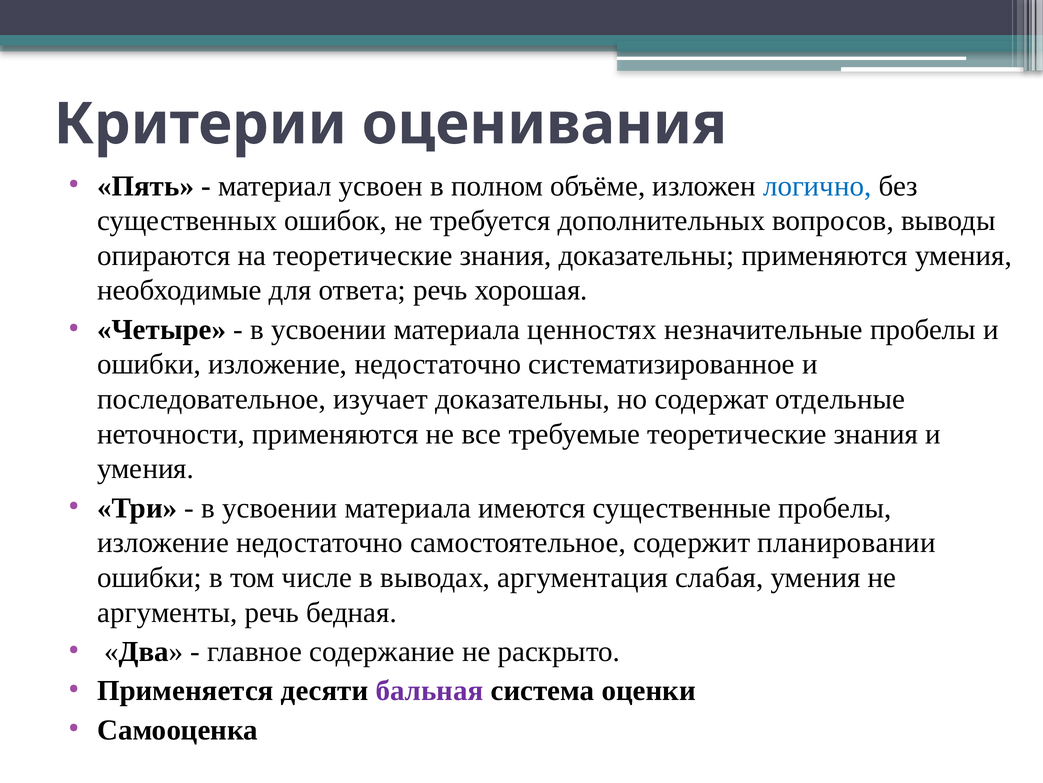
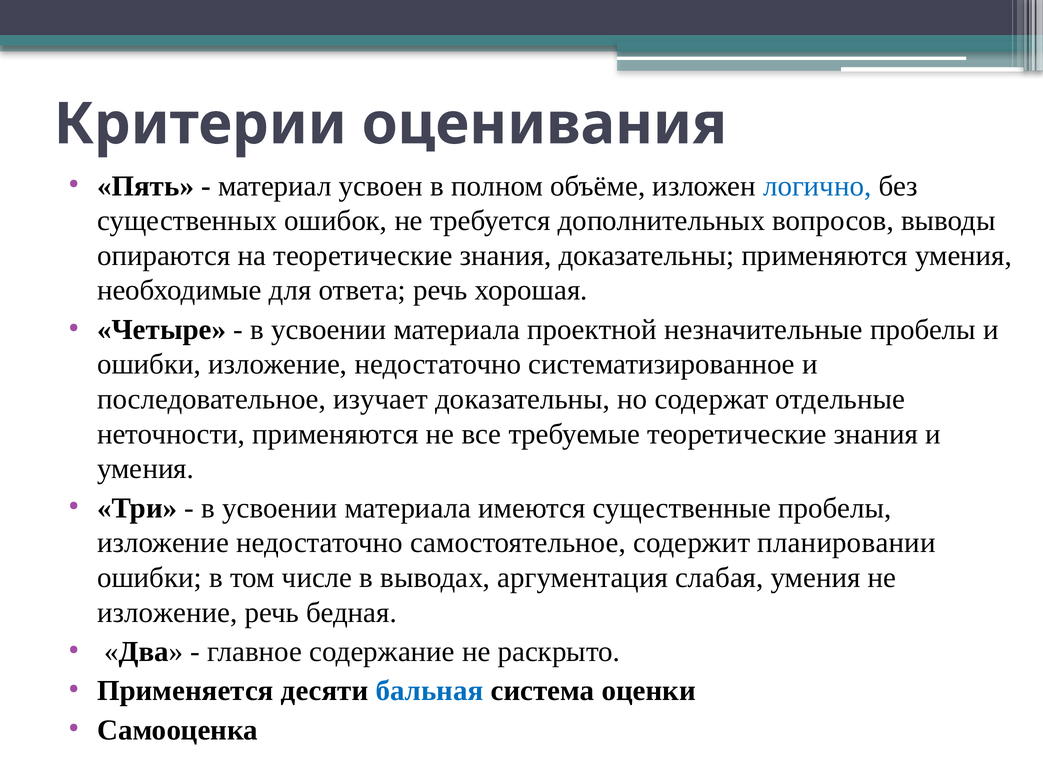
ценностях: ценностях -> проектной
аргументы at (167, 612): аргументы -> изложение
бальная colour: purple -> blue
